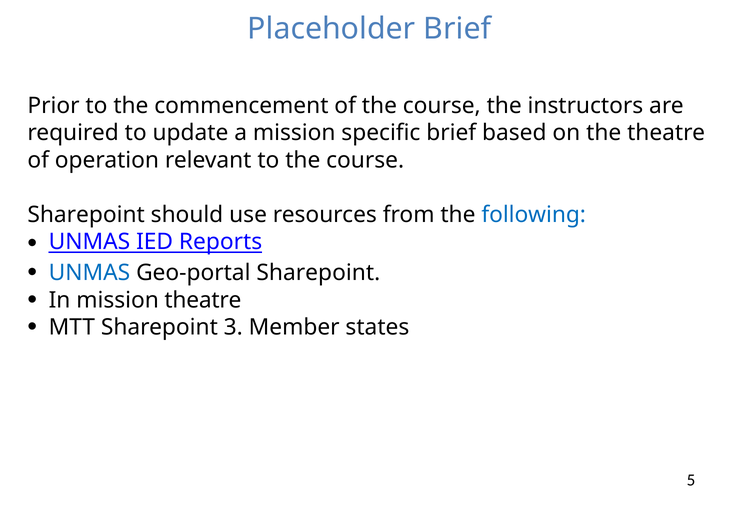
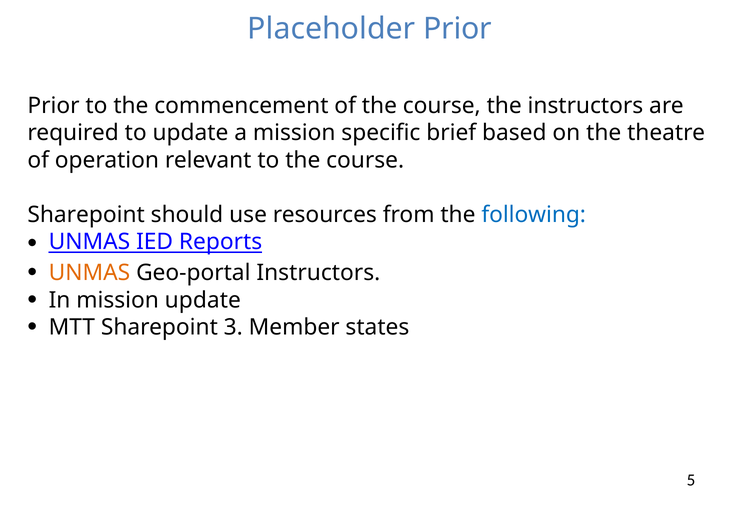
Placeholder Brief: Brief -> Prior
UNMAS at (89, 273) colour: blue -> orange
Geo-portal Sharepoint: Sharepoint -> Instructors
mission theatre: theatre -> update
